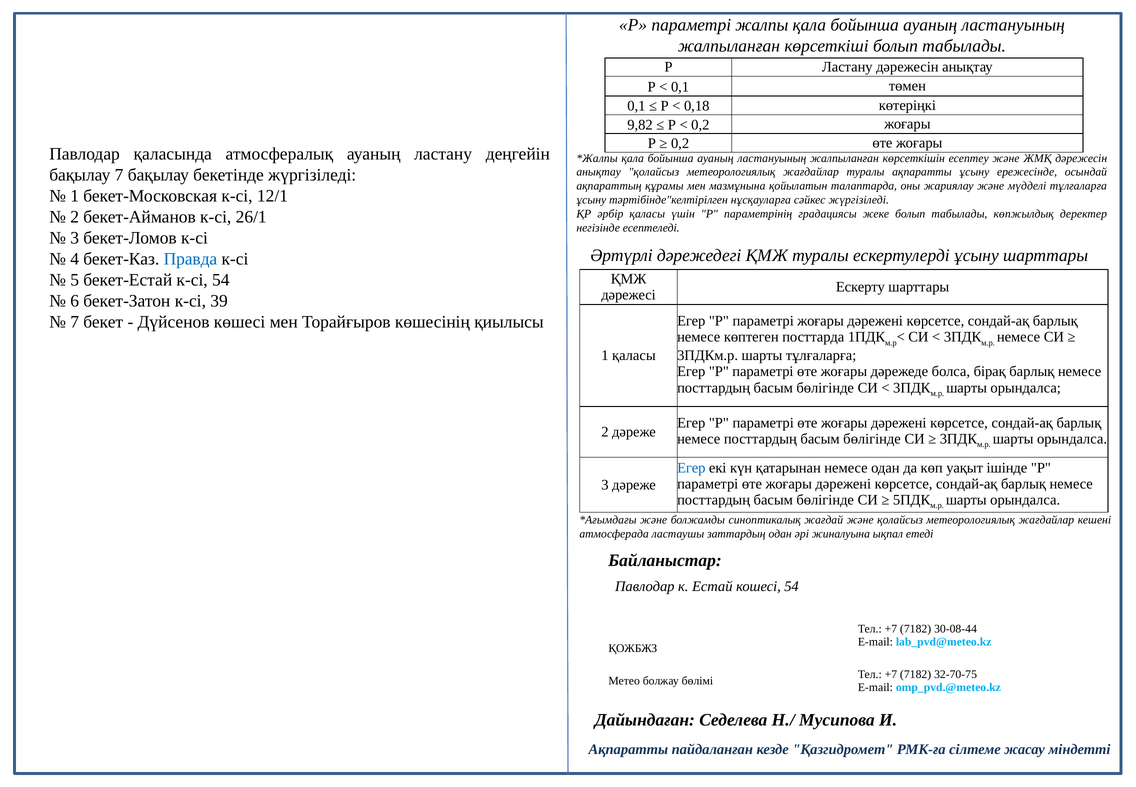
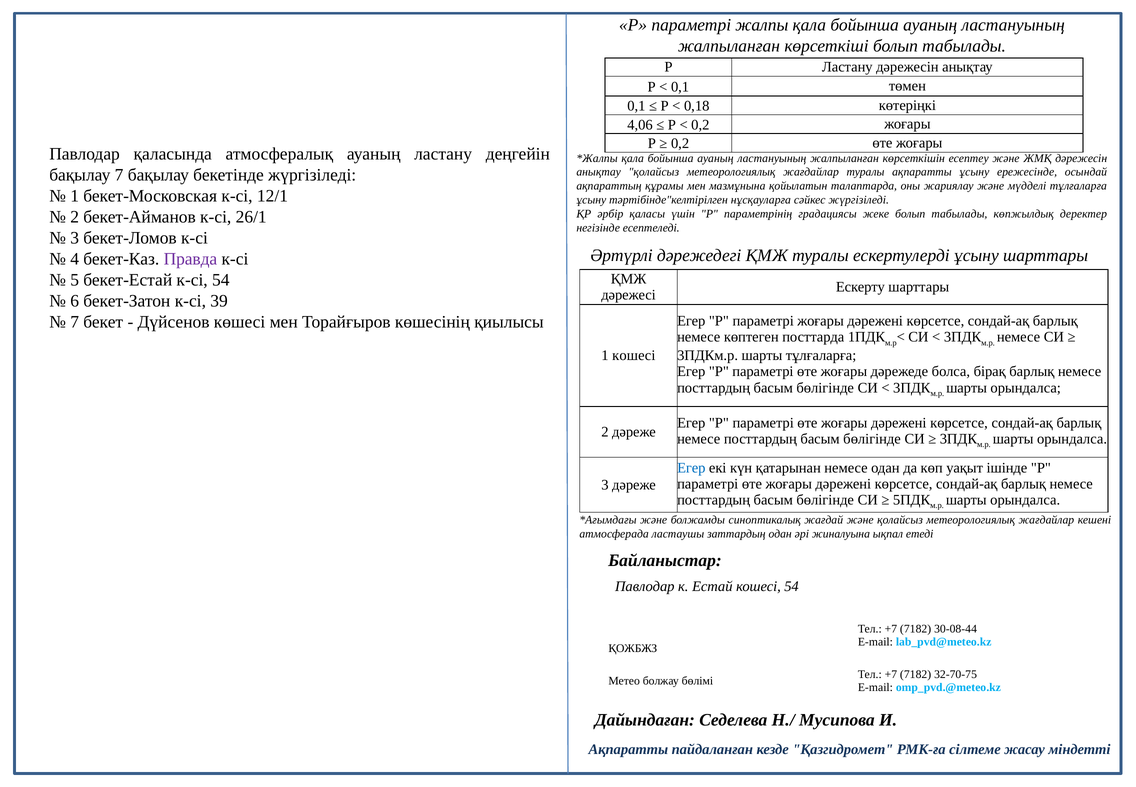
9,82: 9,82 -> 4,06
Правда colour: blue -> purple
1 қаласы: қаласы -> кошесi
